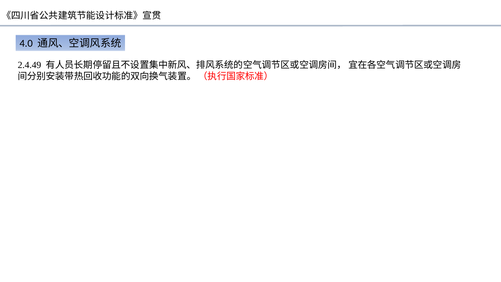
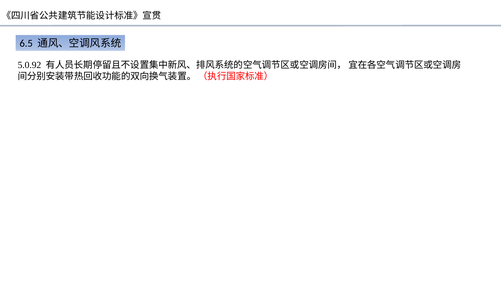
4.0: 4.0 -> 6.5
2.4.49: 2.4.49 -> 5.0.92
